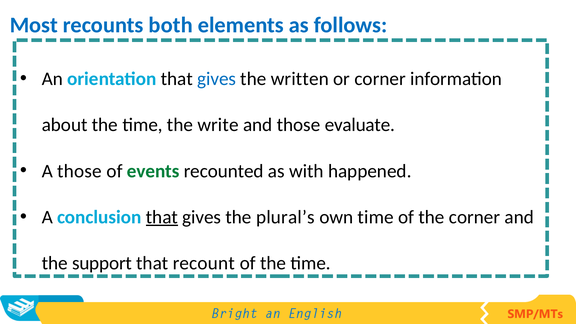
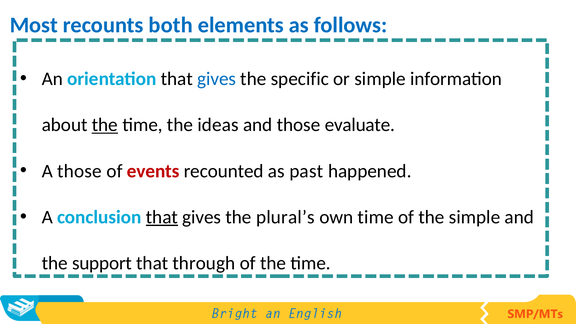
written: written -> specific
or corner: corner -> simple
the at (105, 125) underline: none -> present
write: write -> ideas
events colour: green -> red
with: with -> past
the corner: corner -> simple
recount: recount -> through
